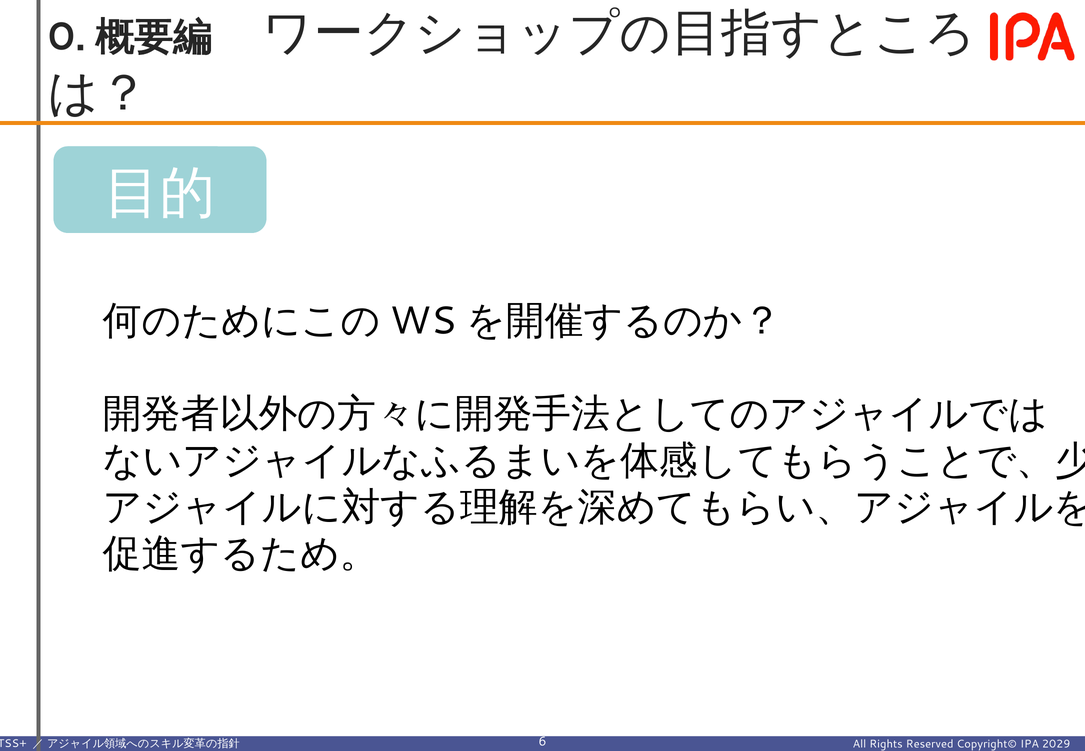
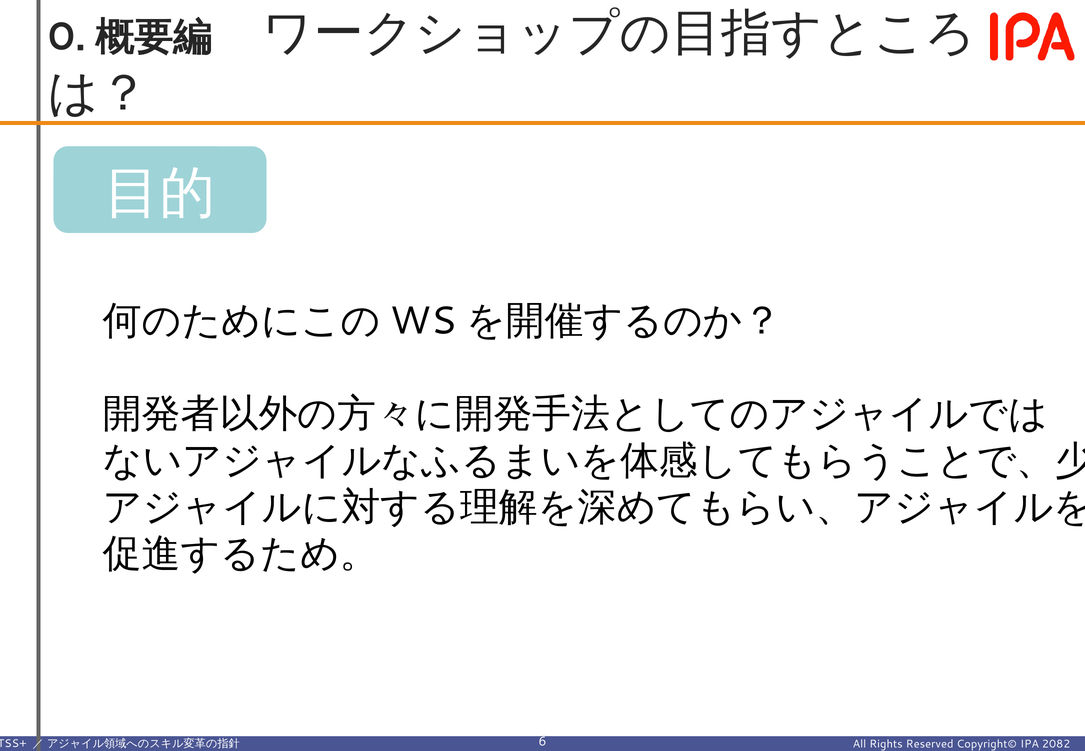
2029: 2029 -> 2082
